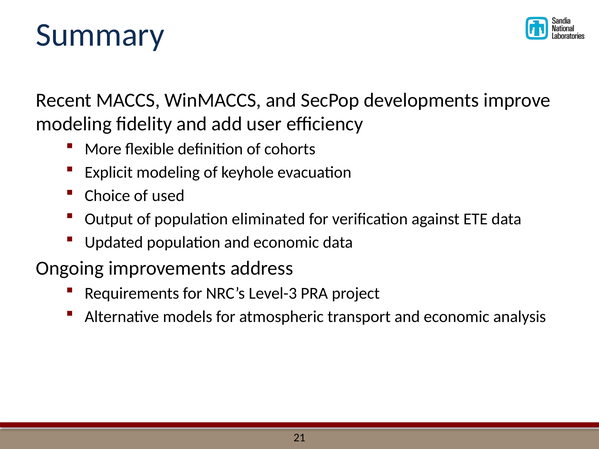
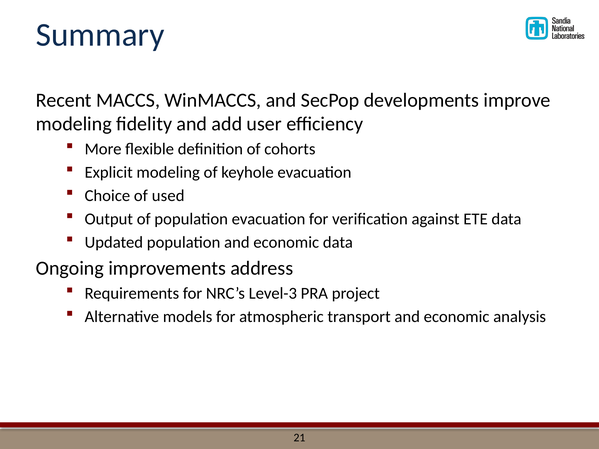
population eliminated: eliminated -> evacuation
